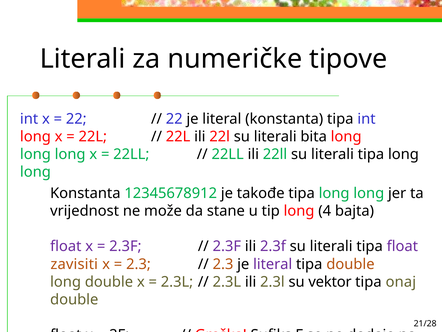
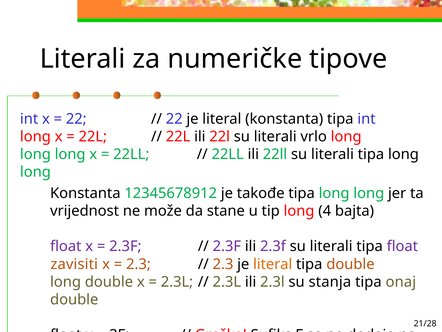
bita: bita -> vrlo
literal at (273, 264) colour: purple -> orange
vektor: vektor -> stanja
